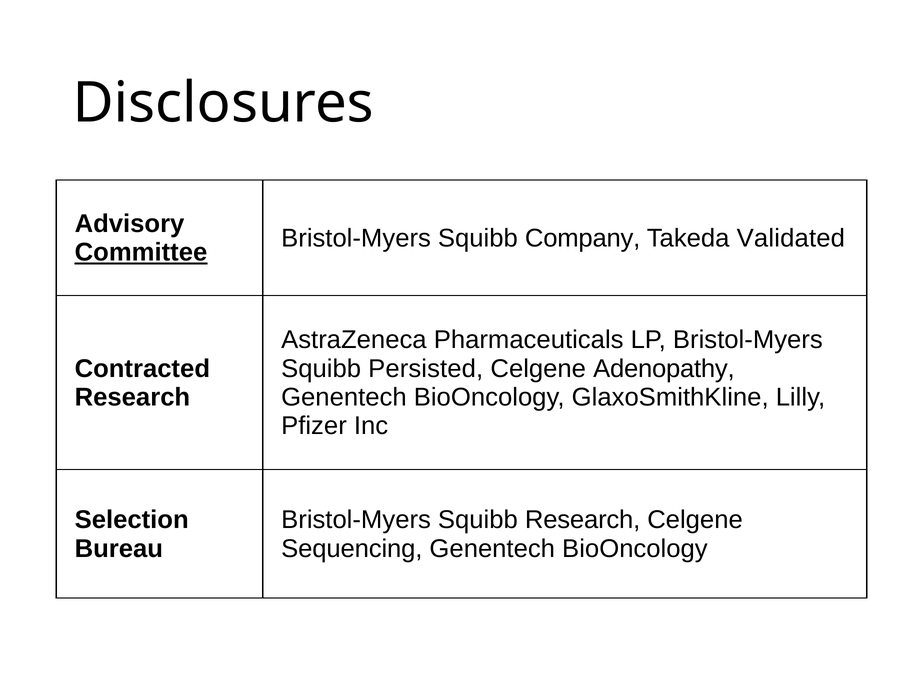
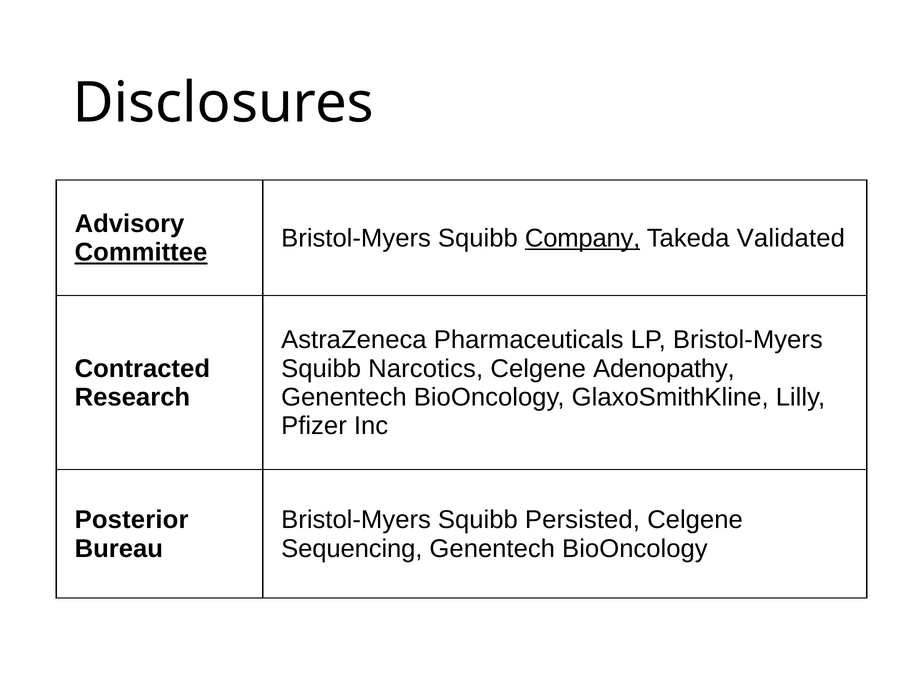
Company underline: none -> present
Persisted: Persisted -> Narcotics
Selection: Selection -> Posterior
Squibb Research: Research -> Persisted
